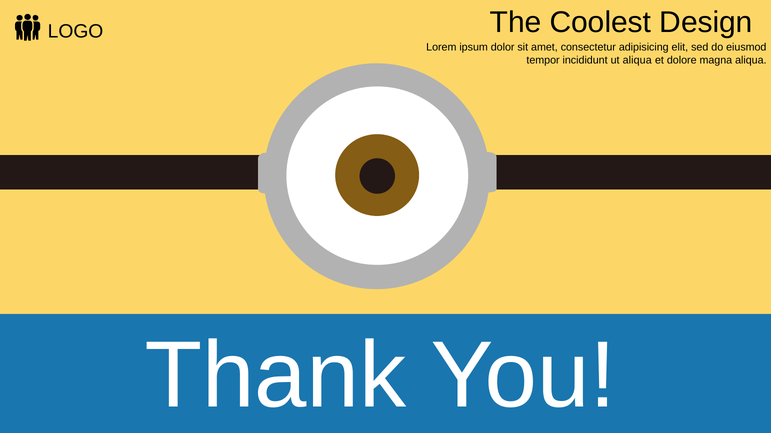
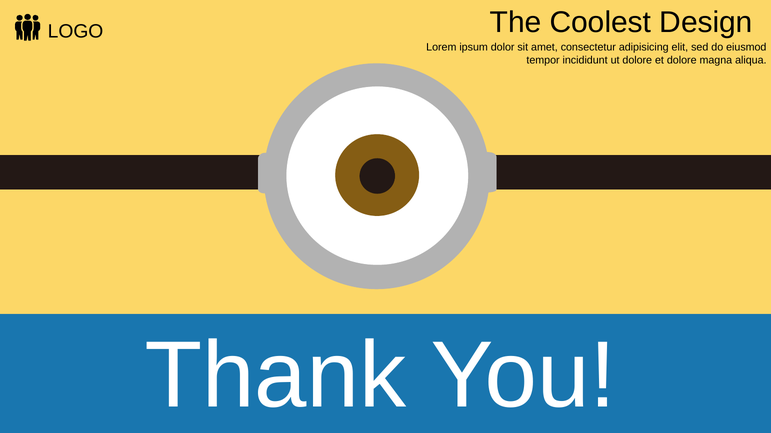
ut aliqua: aliqua -> dolore
